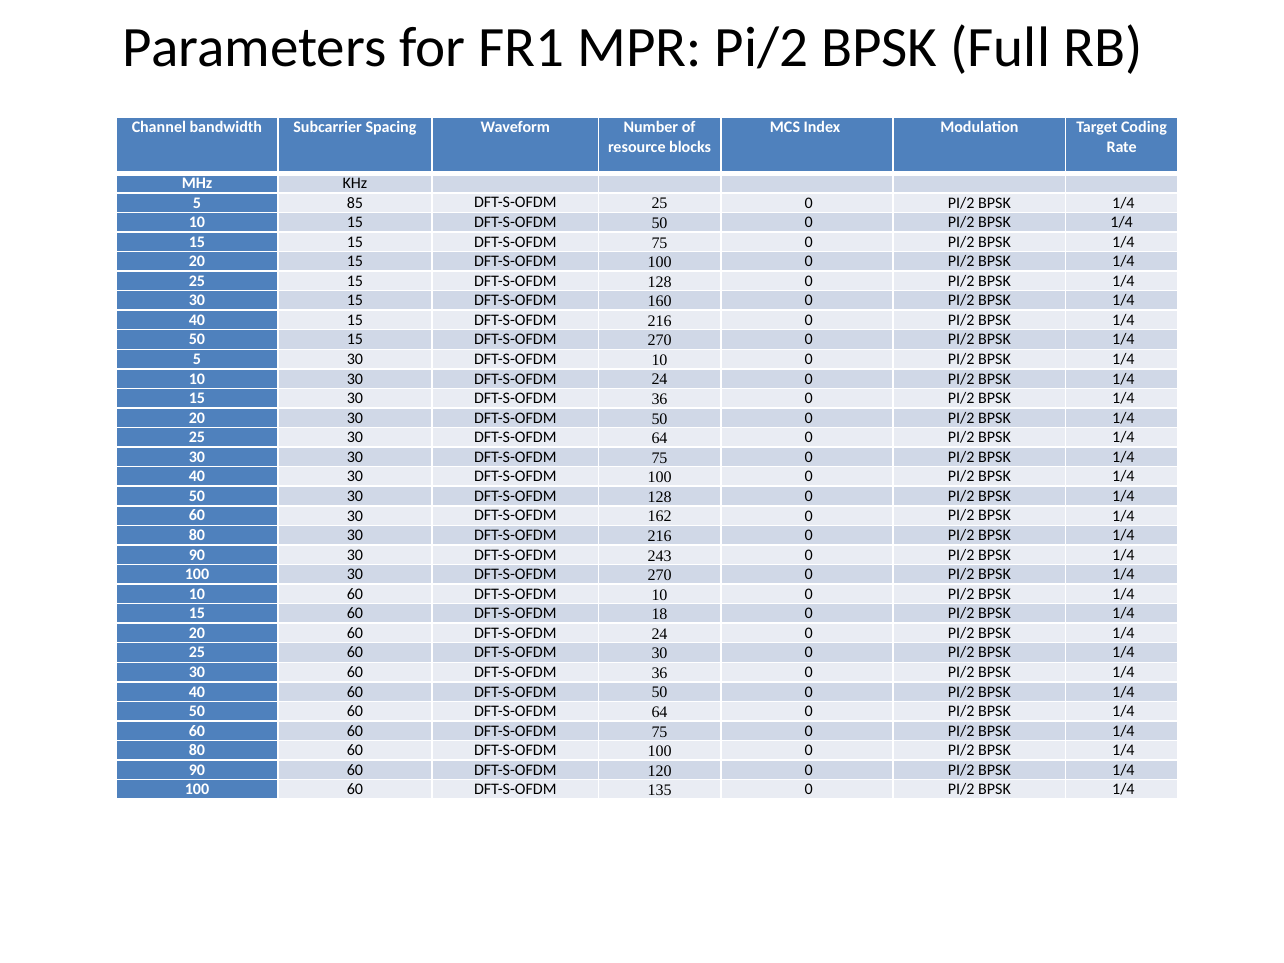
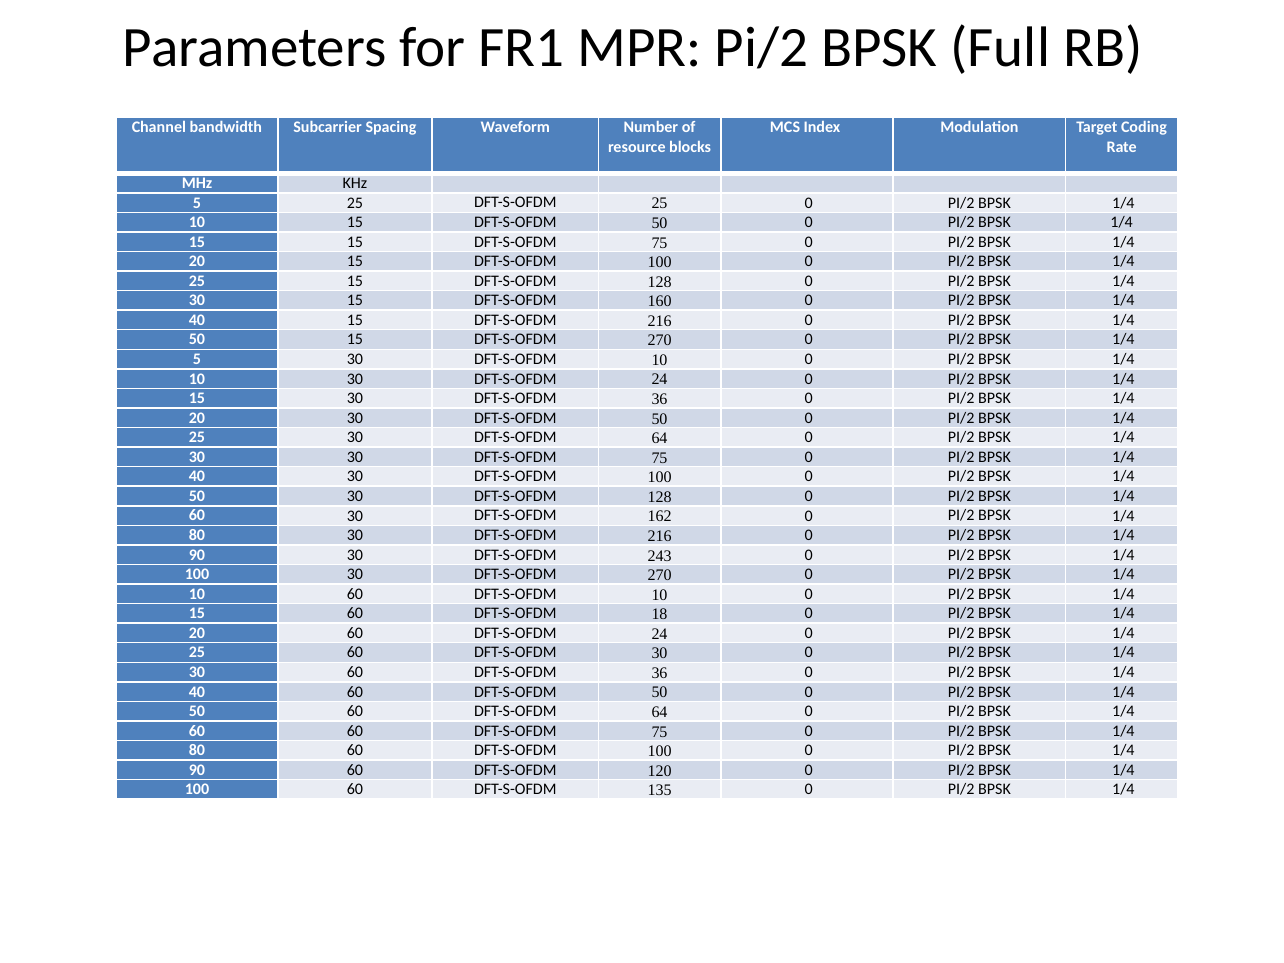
5 85: 85 -> 25
